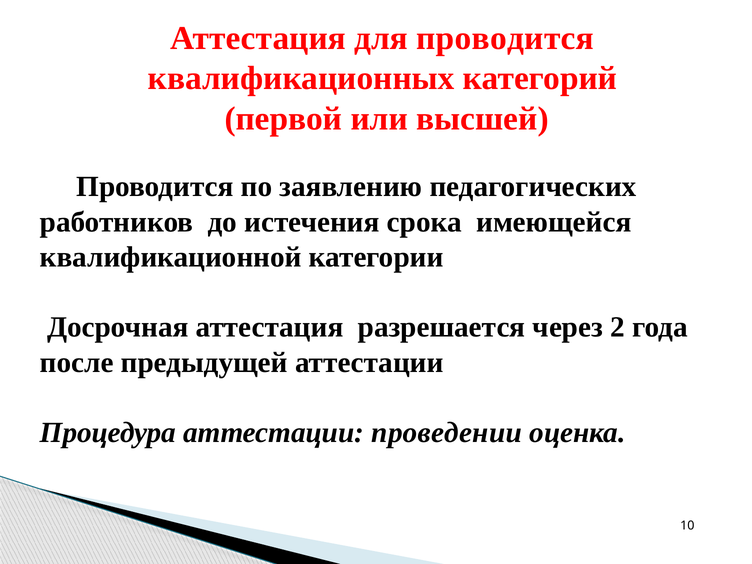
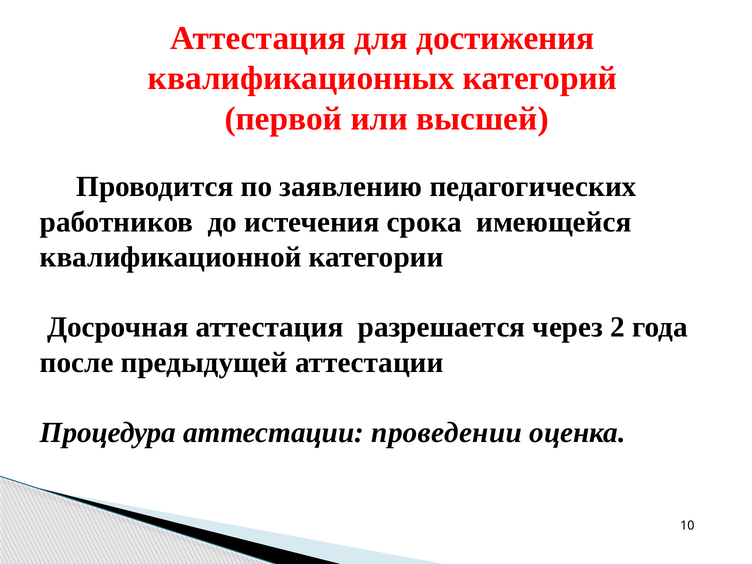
для проводится: проводится -> достижения
